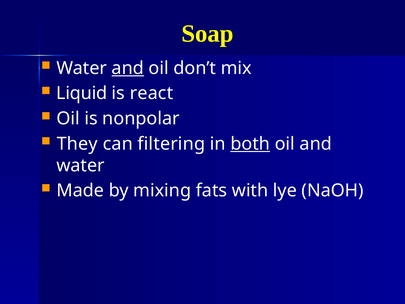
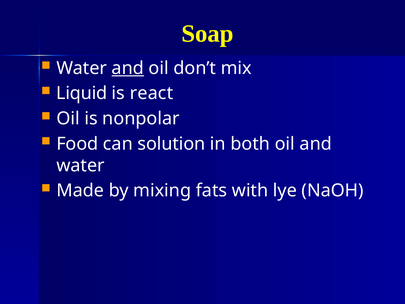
They: They -> Food
filtering: filtering -> solution
both underline: present -> none
